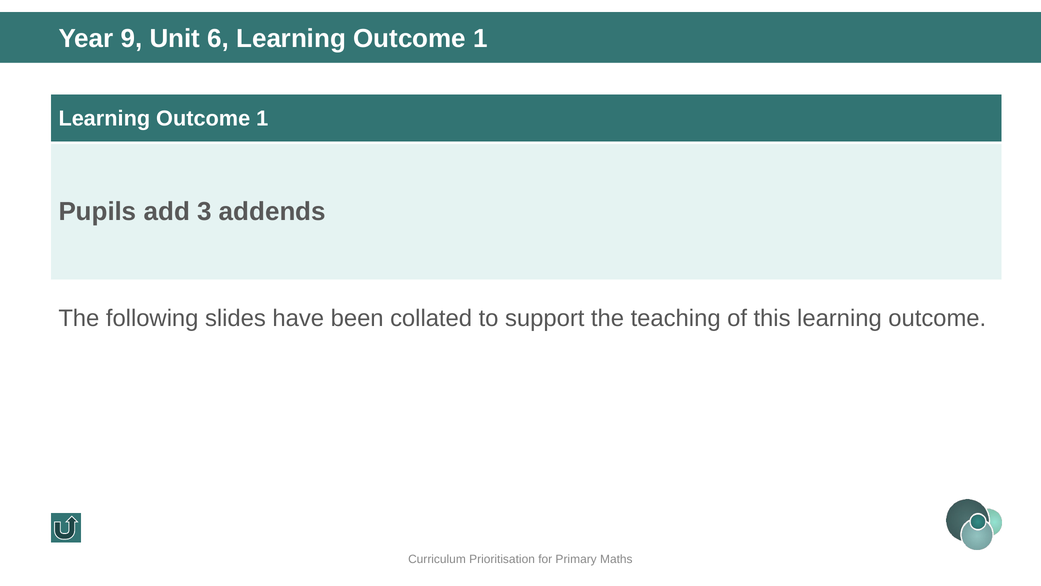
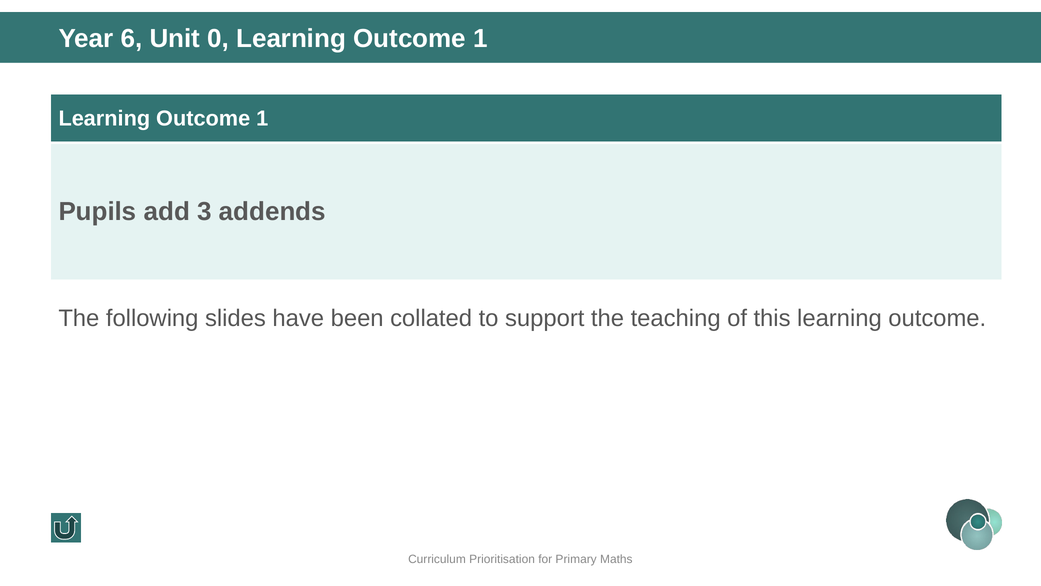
9: 9 -> 6
6: 6 -> 0
